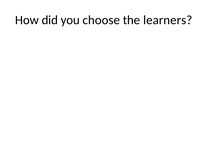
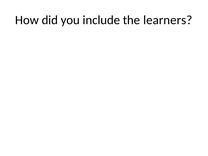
choose: choose -> include
